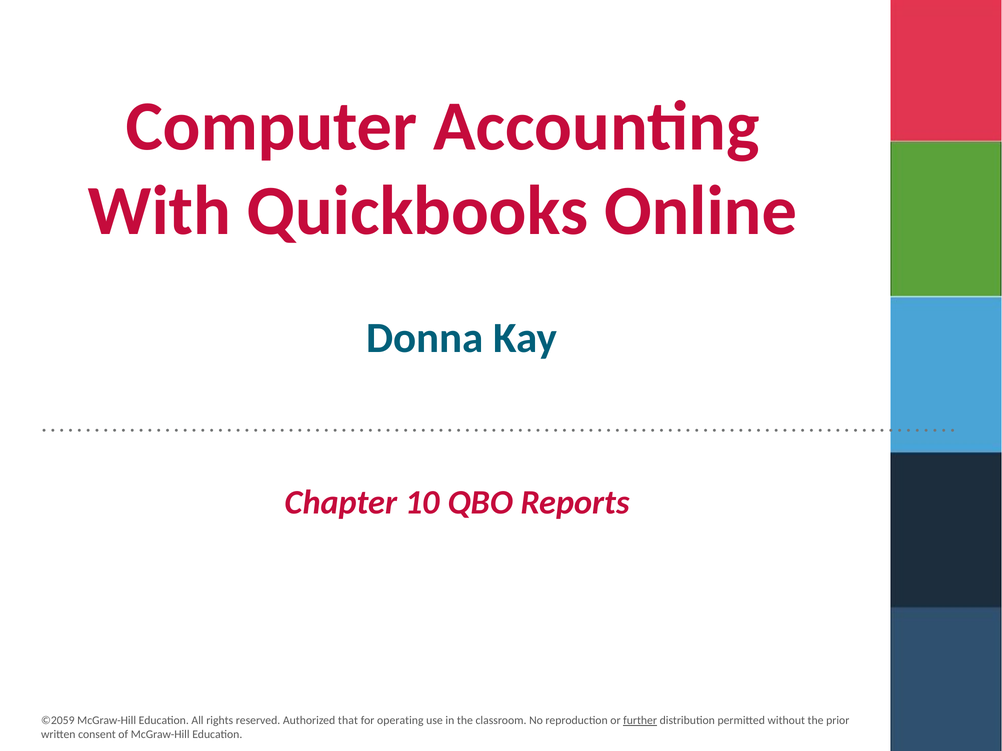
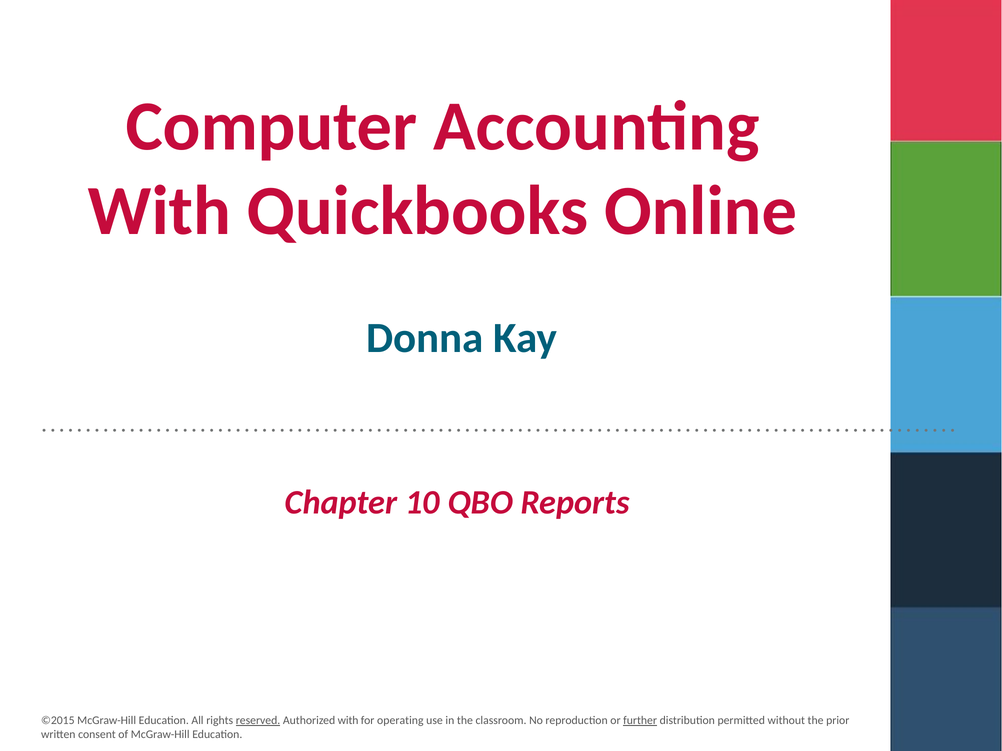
©2059: ©2059 -> ©2015
reserved underline: none -> present
Authorized that: that -> with
